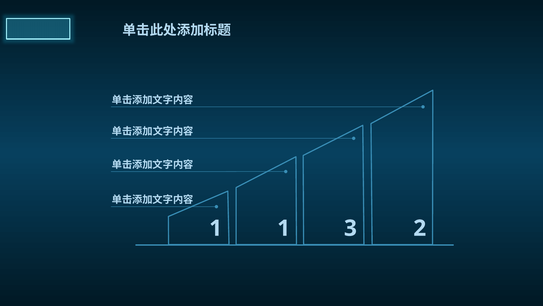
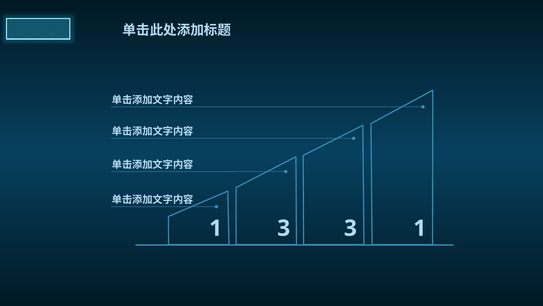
1 1: 1 -> 3
3 2: 2 -> 1
